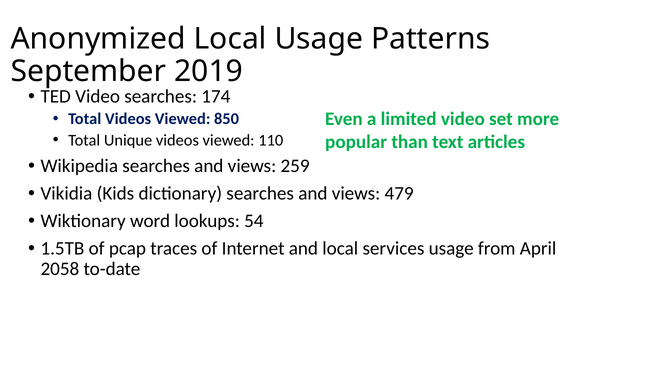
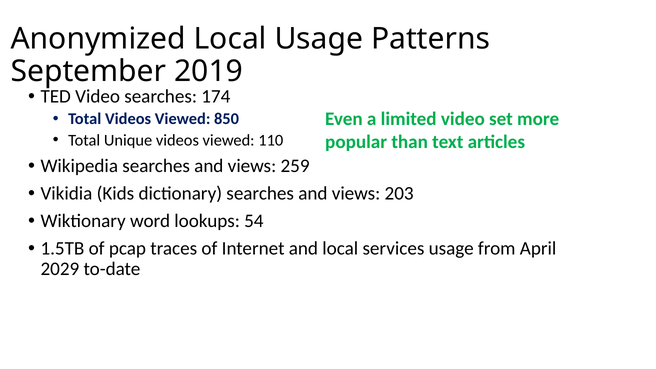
479: 479 -> 203
2058: 2058 -> 2029
